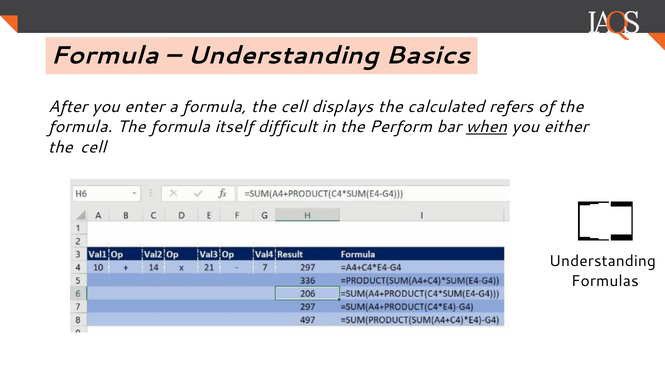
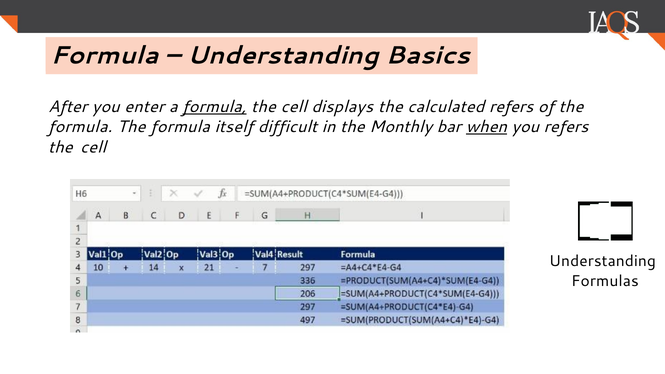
formula at (214, 107) underline: none -> present
Perform: Perform -> Monthly
you either: either -> refers
